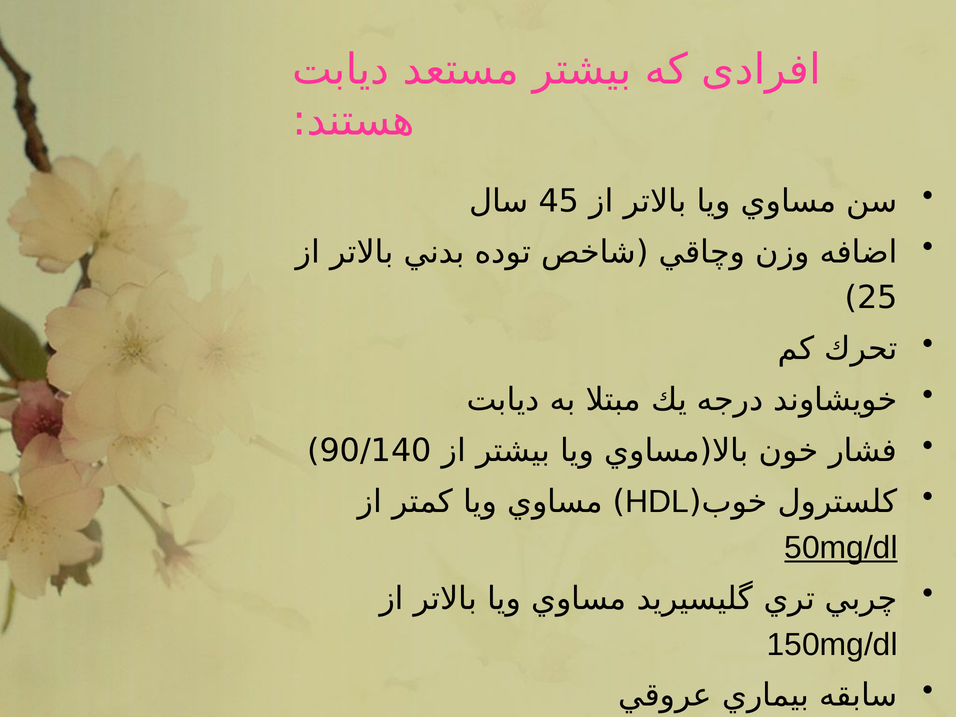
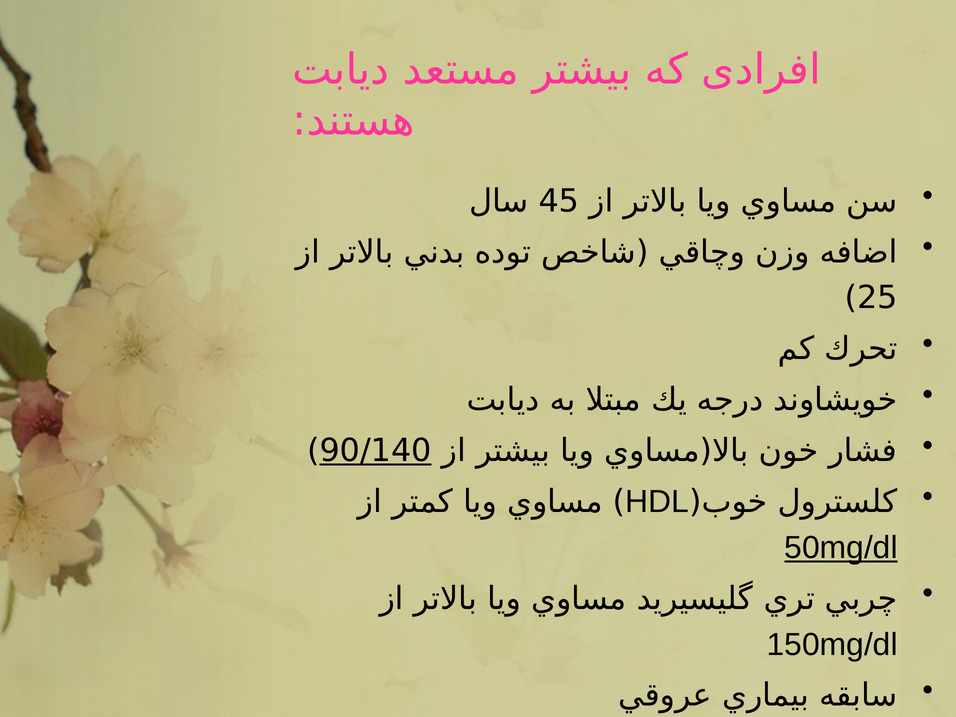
90/140 underline: none -> present
